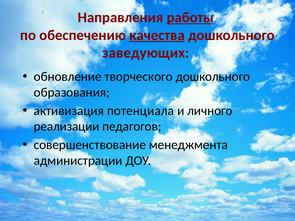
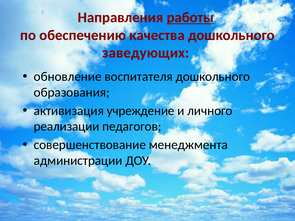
качества underline: present -> none
творческого: творческого -> воспитателя
потенциала: потенциала -> учреждение
